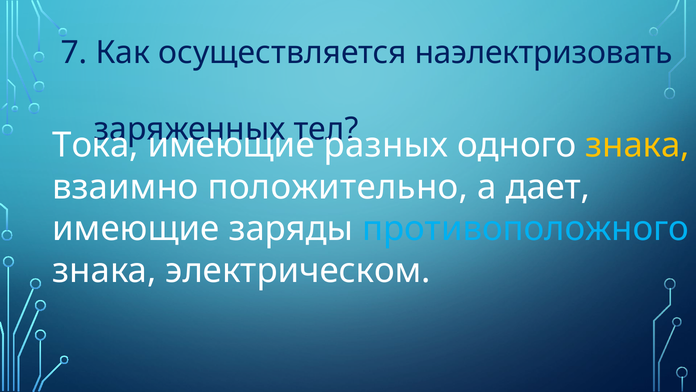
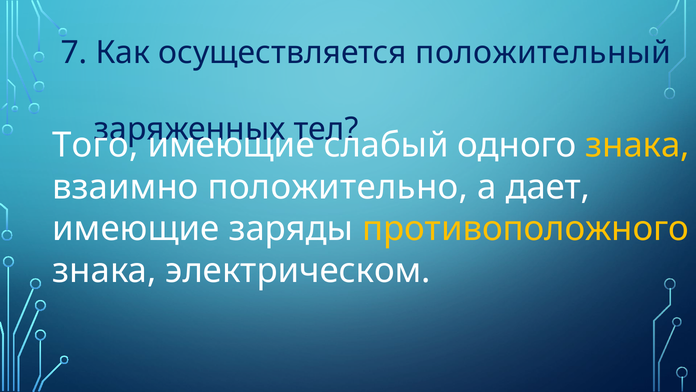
наэлектризовать: наэлектризовать -> положительный
Тока: Тока -> Того
разных: разных -> слабый
противоположного colour: light blue -> yellow
